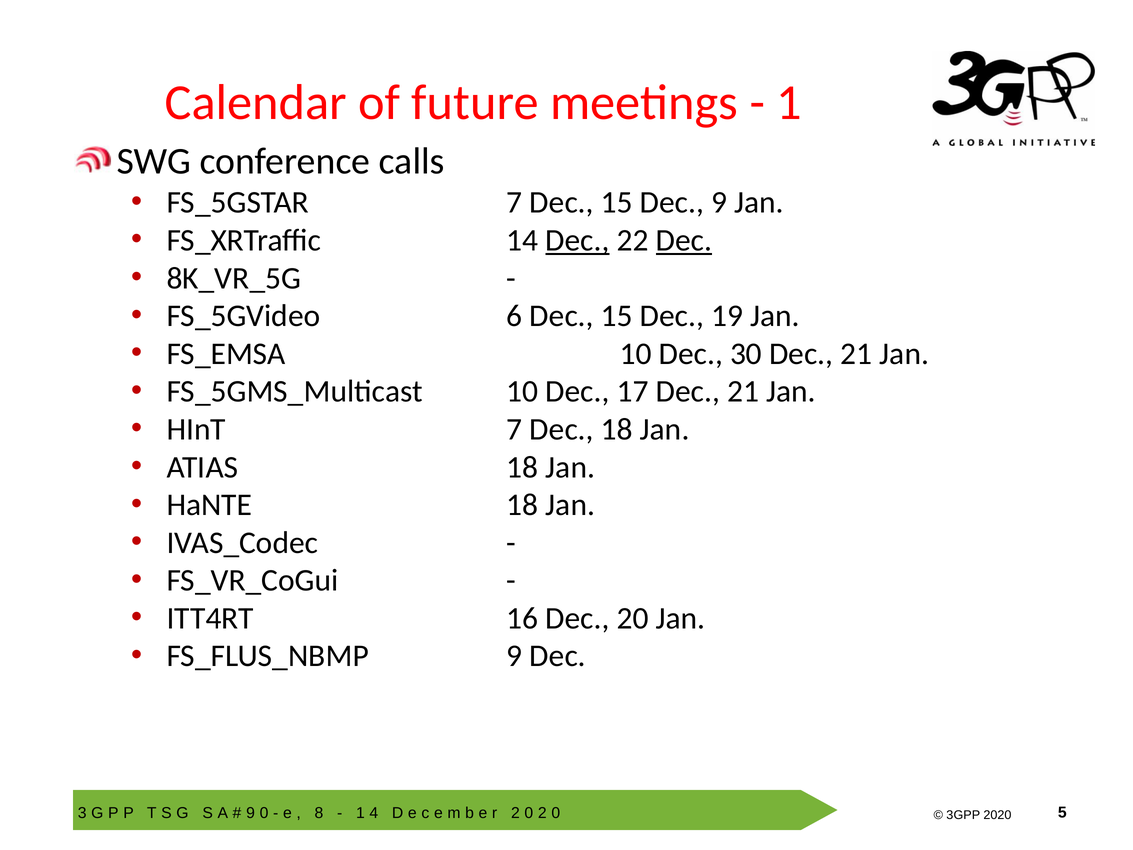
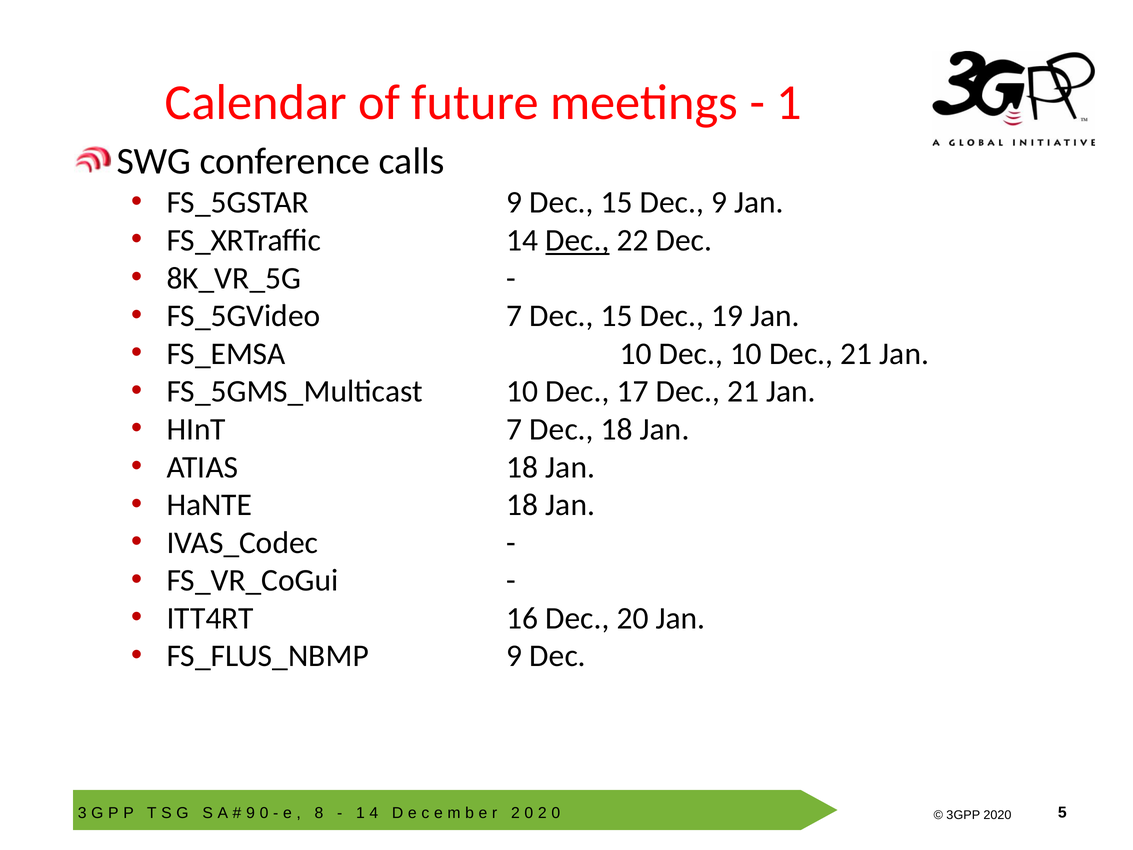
FS_5GSTAR 7: 7 -> 9
Dec at (684, 240) underline: present -> none
FS_5GVideo 6: 6 -> 7
Dec 30: 30 -> 10
